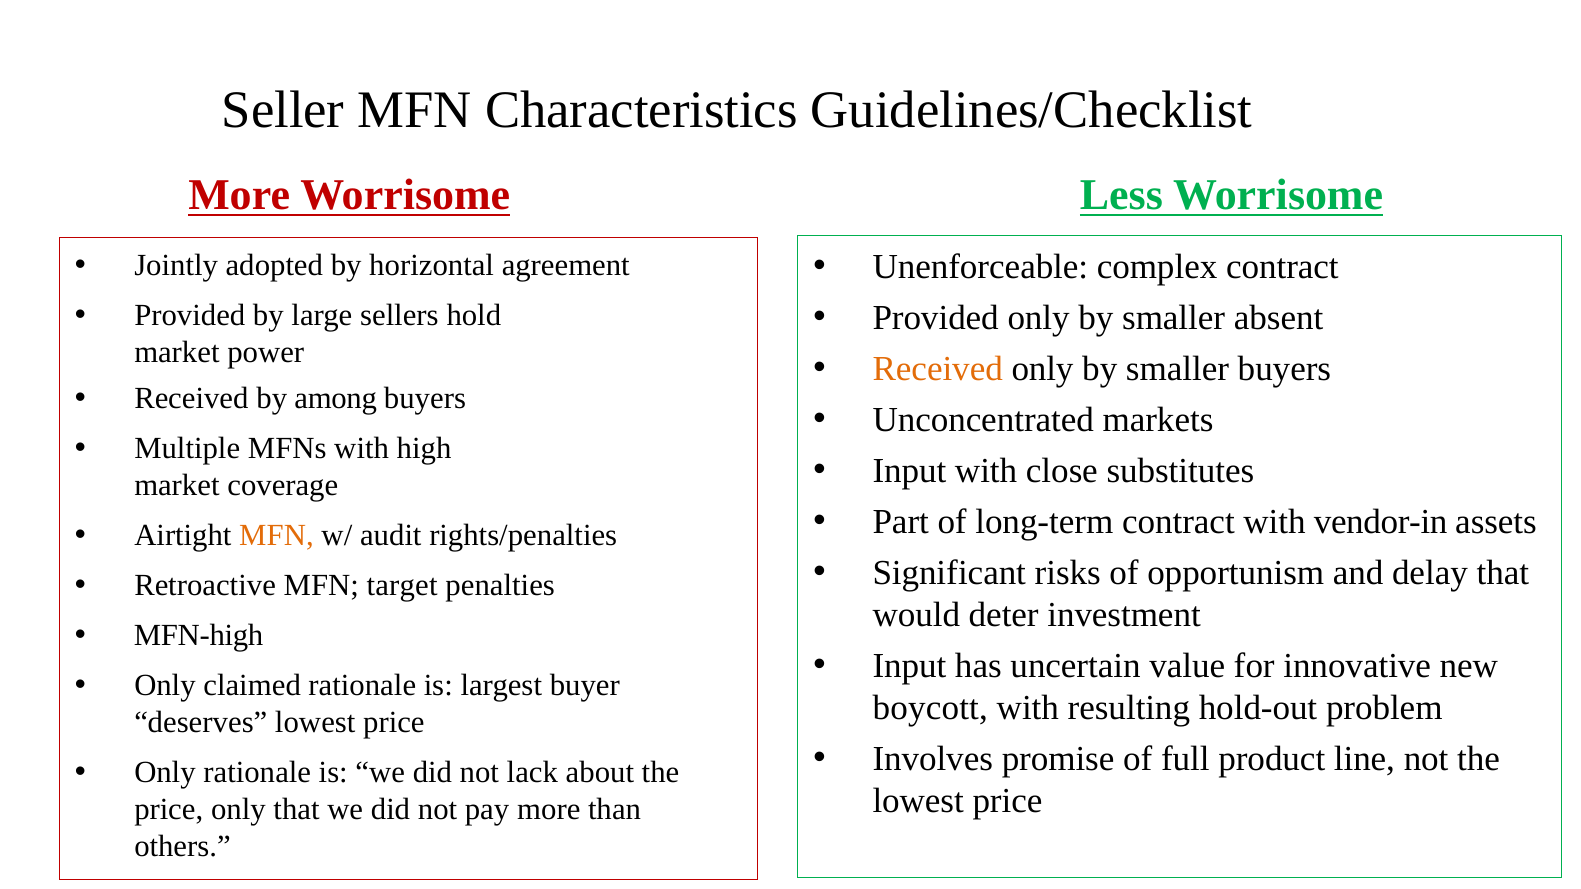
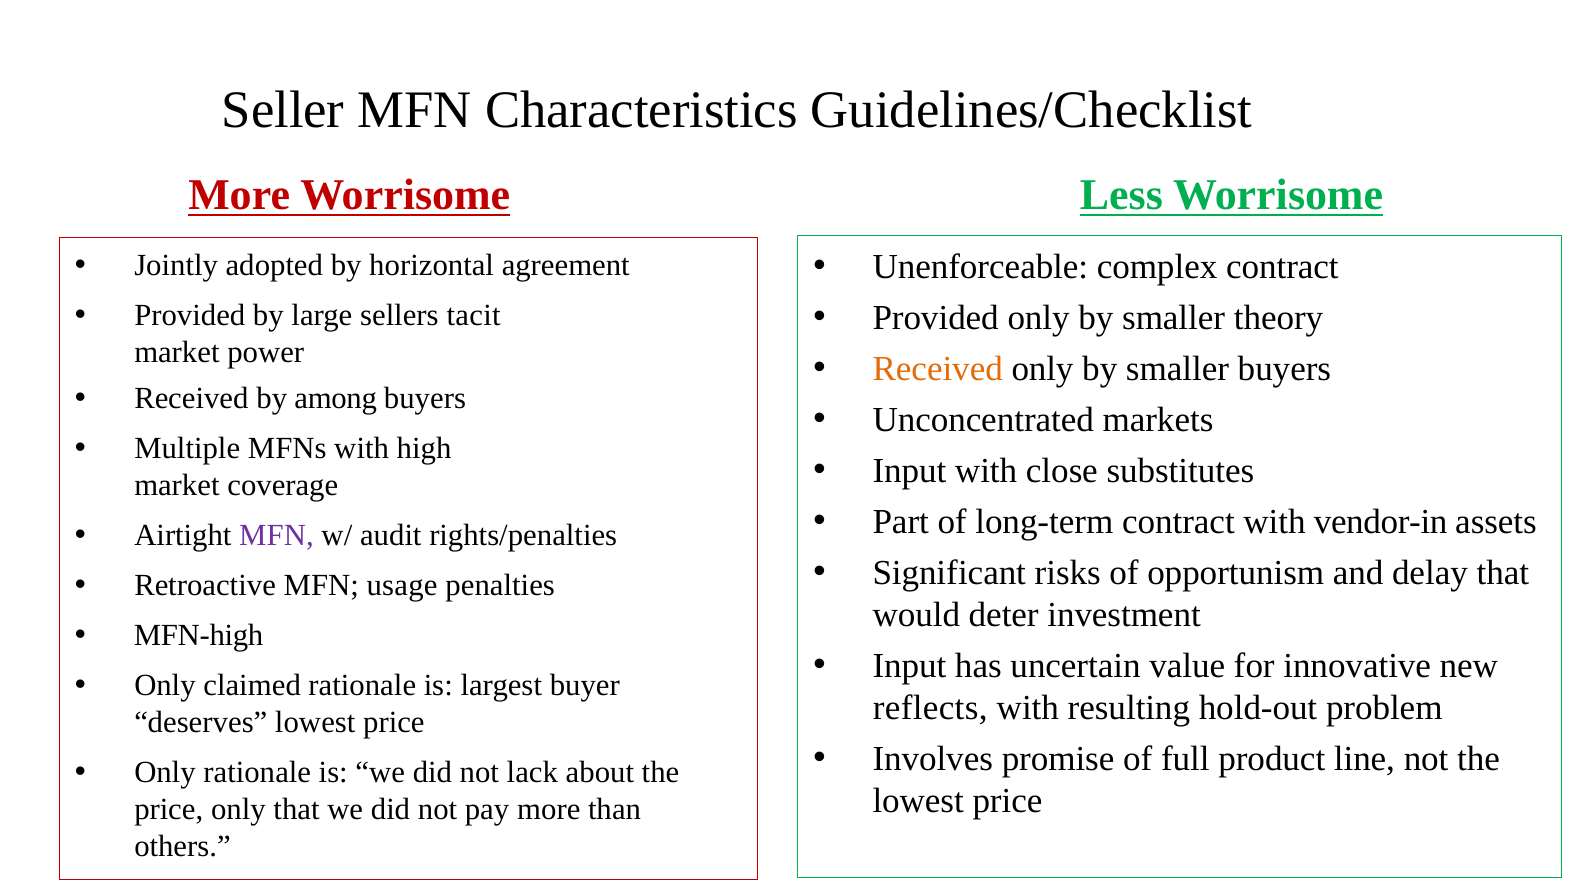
hold: hold -> tacit
absent: absent -> theory
MFN at (276, 536) colour: orange -> purple
target: target -> usage
boycott: boycott -> reflects
